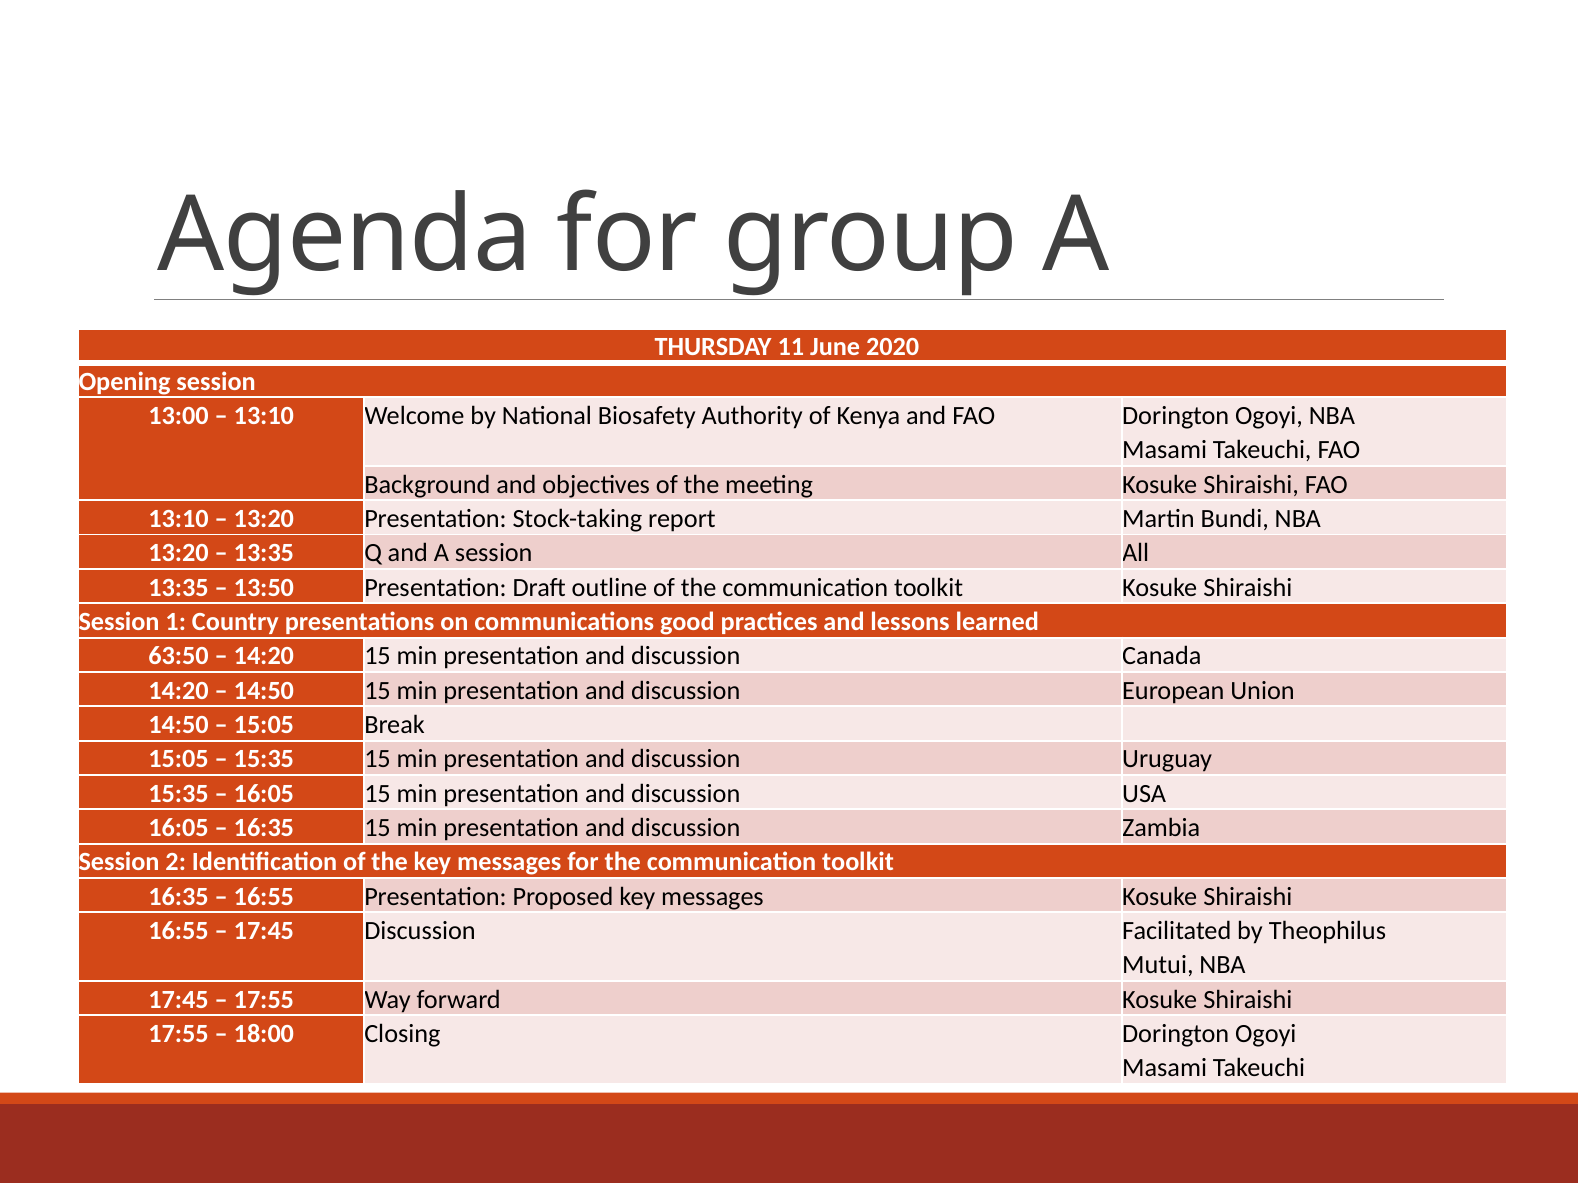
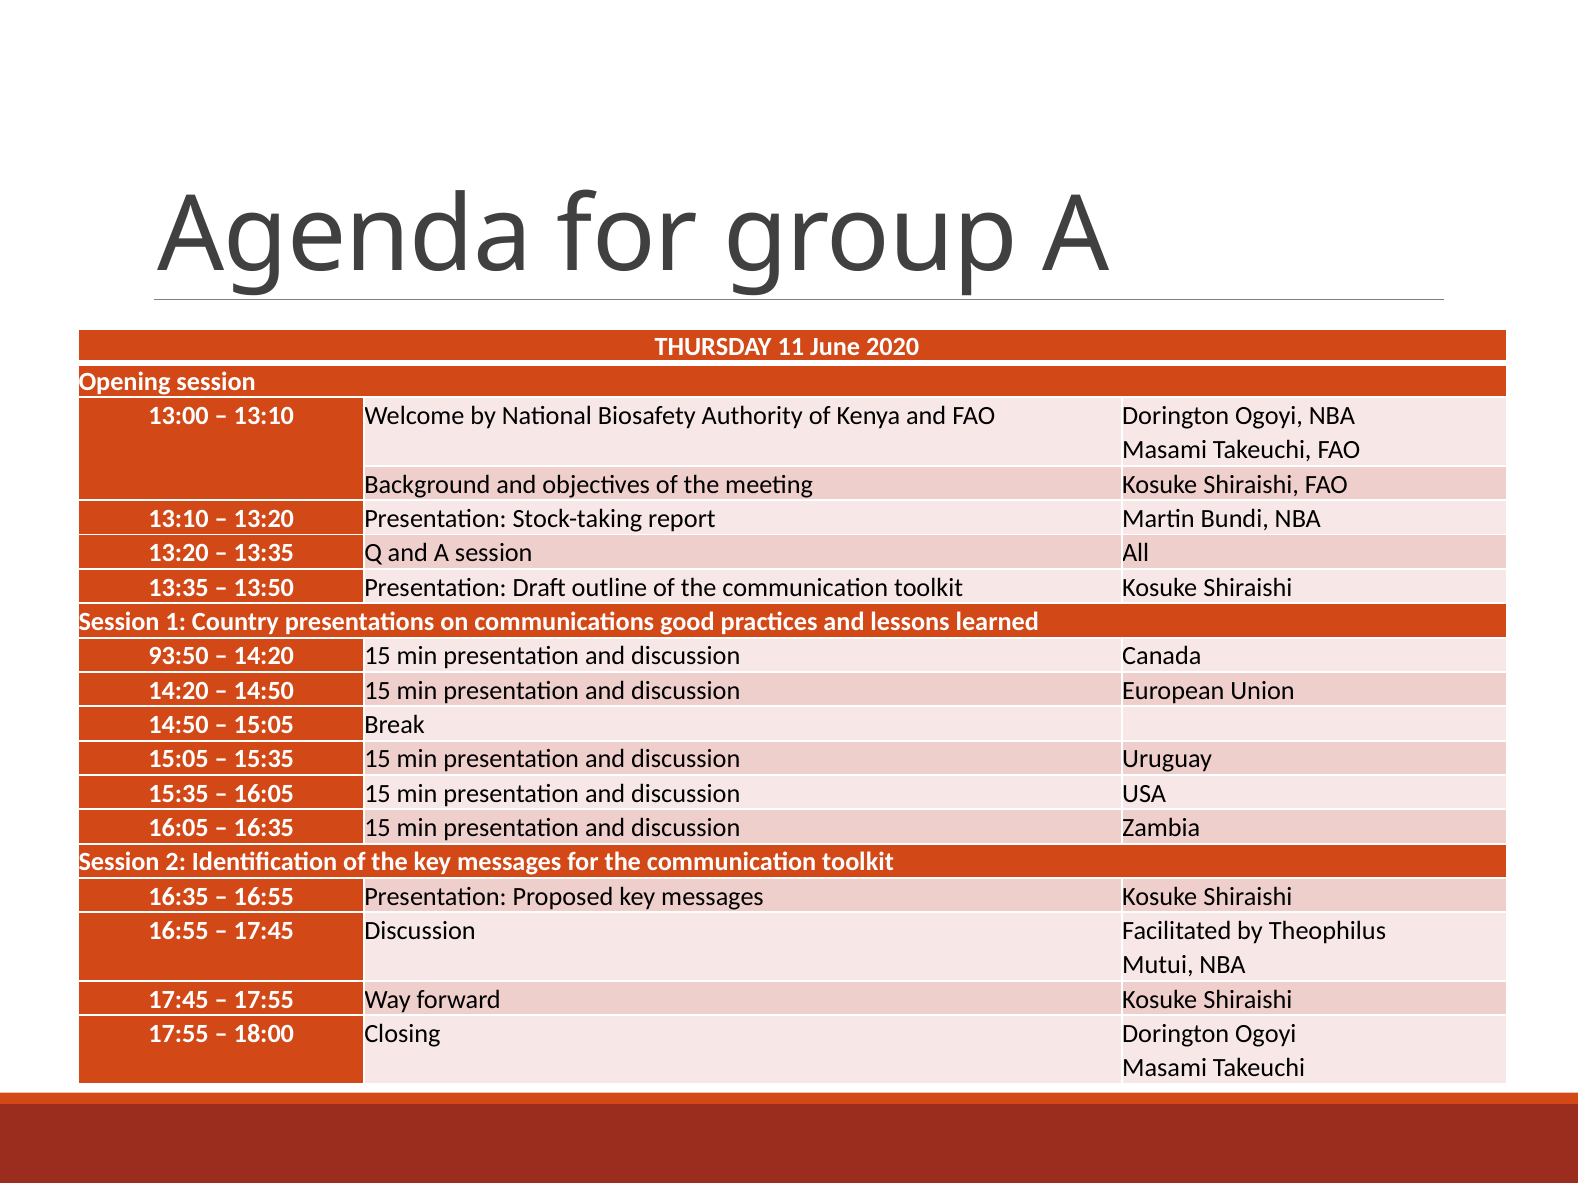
63:50: 63:50 -> 93:50
